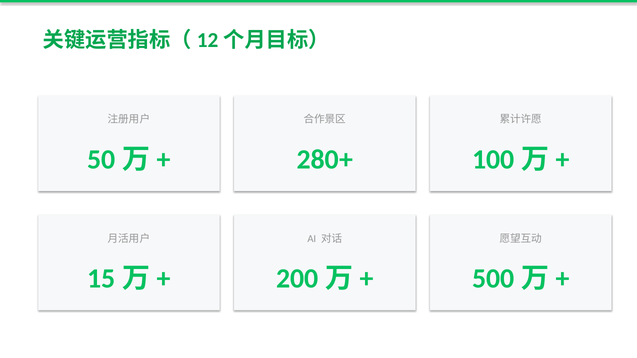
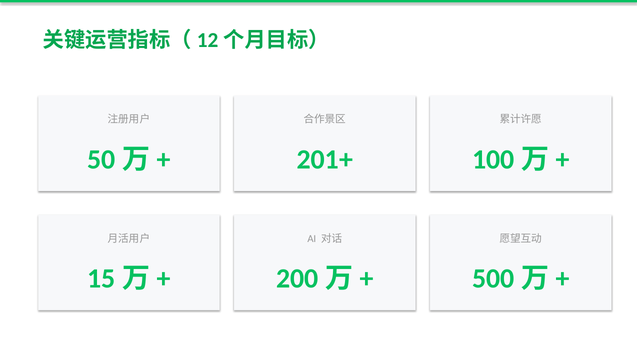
280+: 280+ -> 201+
